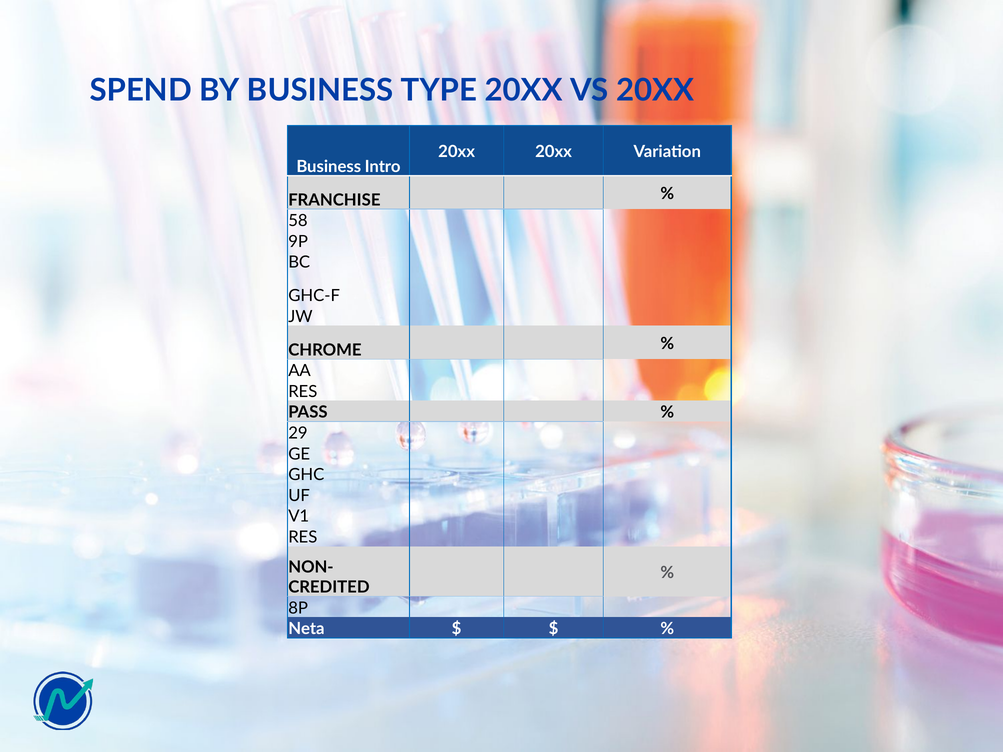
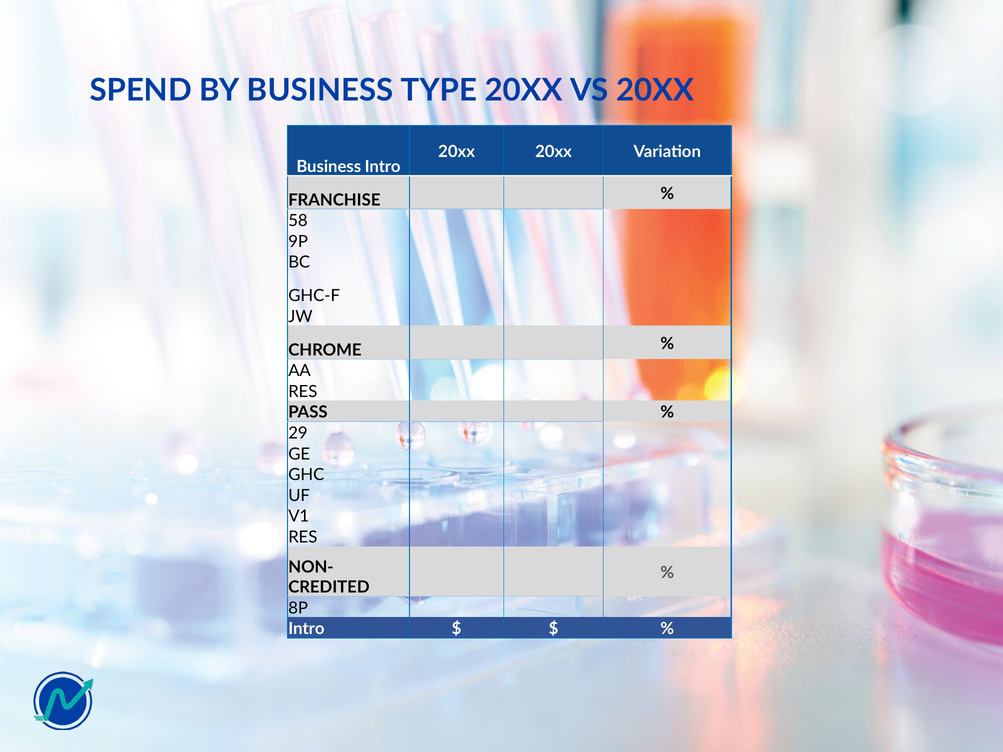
Neta at (306, 629): Neta -> Intro
